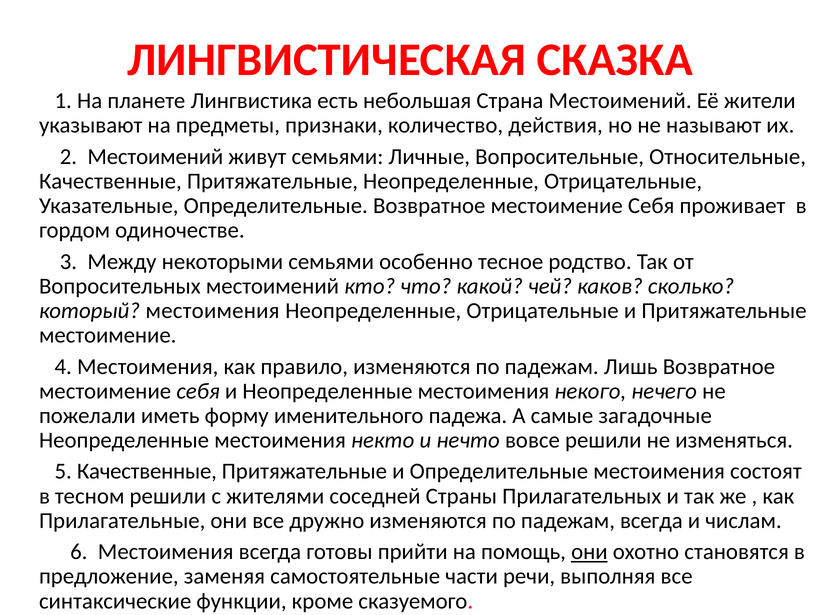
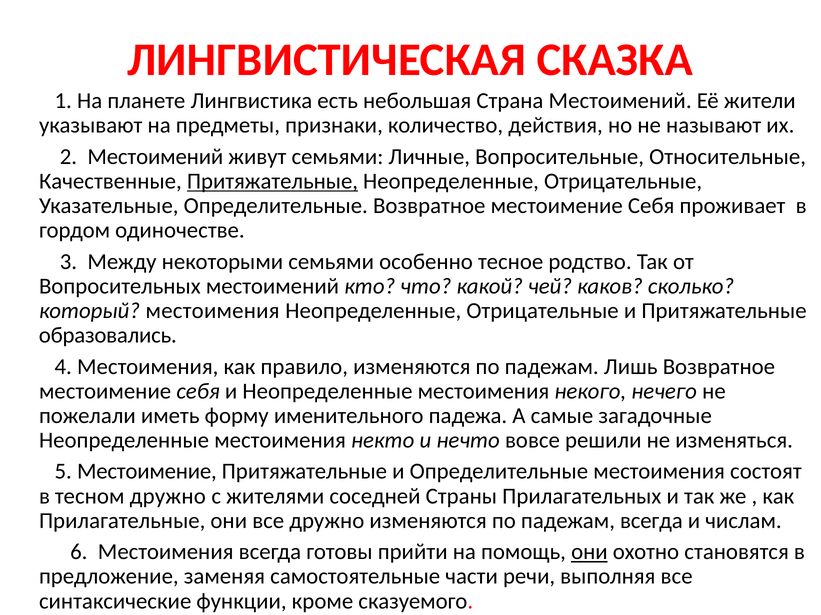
Притяжательные at (272, 181) underline: none -> present
местоимение at (108, 336): местоимение -> образовались
5 Качественные: Качественные -> Местоимение
тесном решили: решили -> дружно
